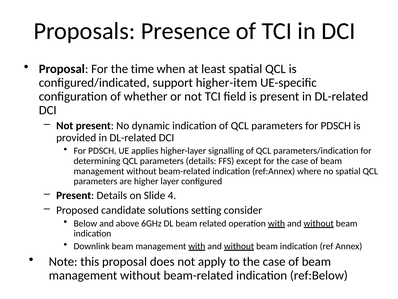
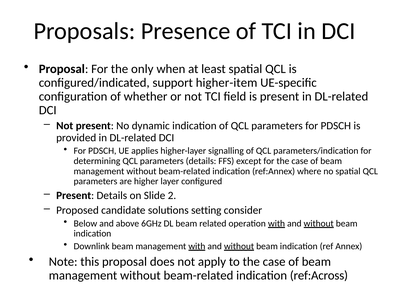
time: time -> only
4: 4 -> 2
ref:Below: ref:Below -> ref:Across
